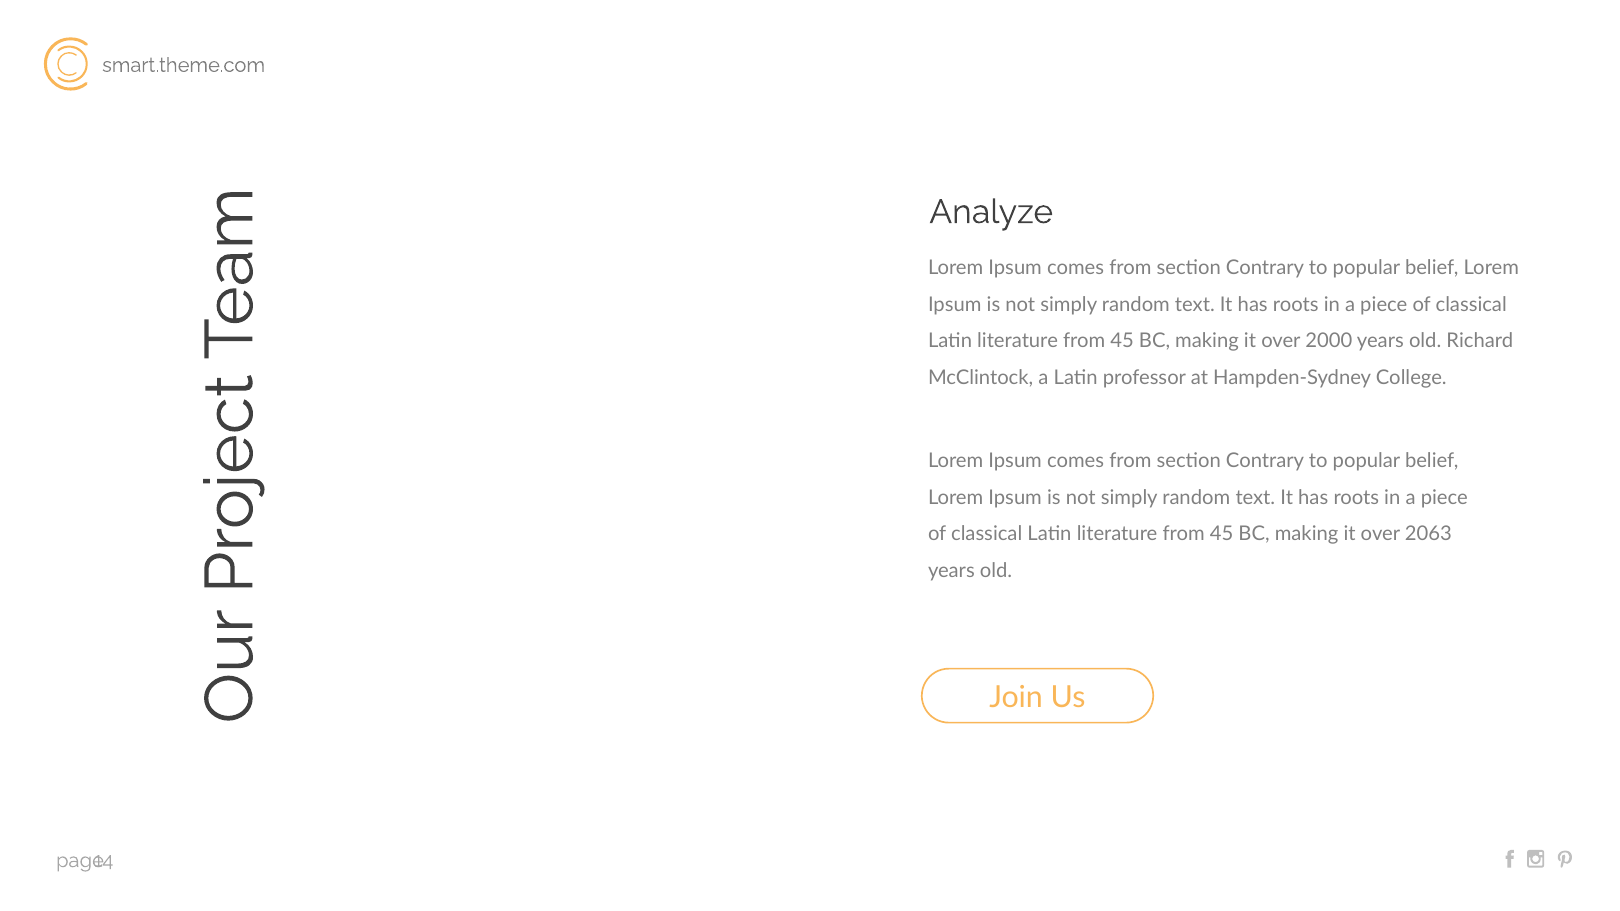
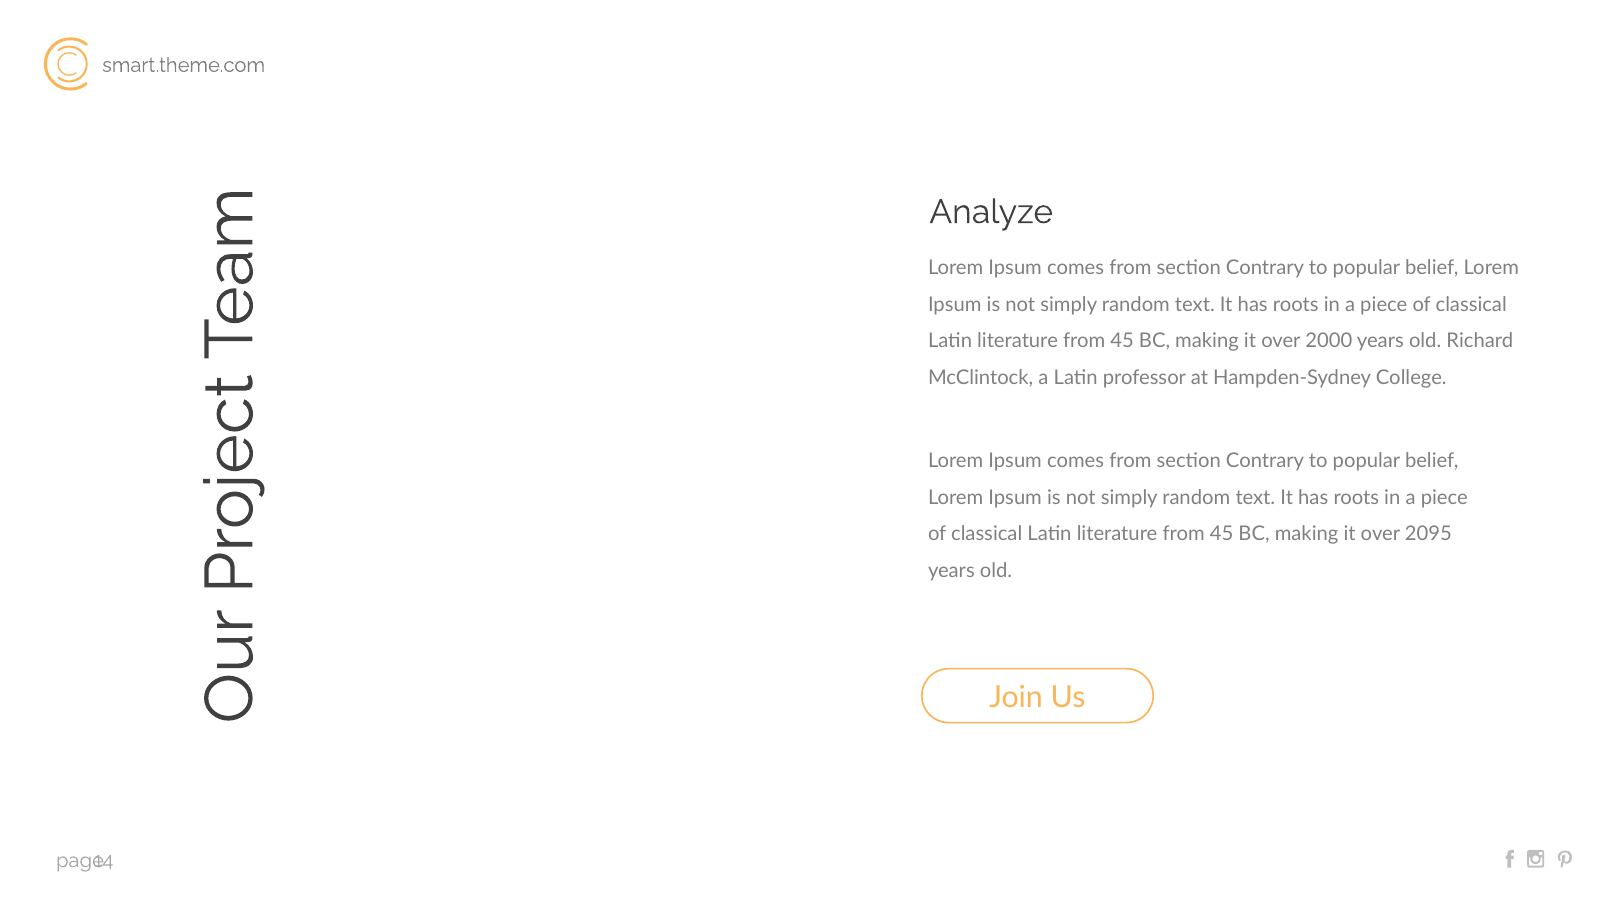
2063: 2063 -> 2095
